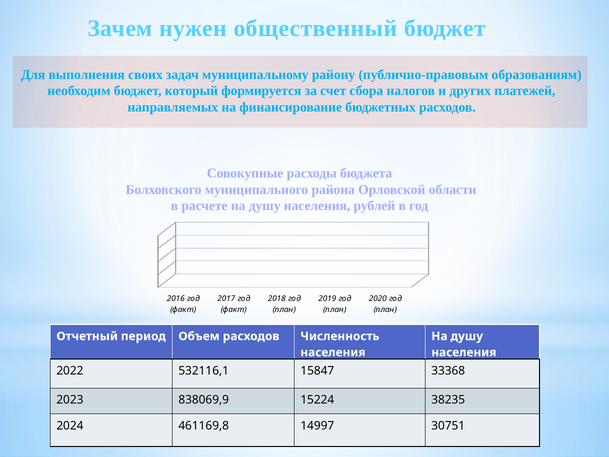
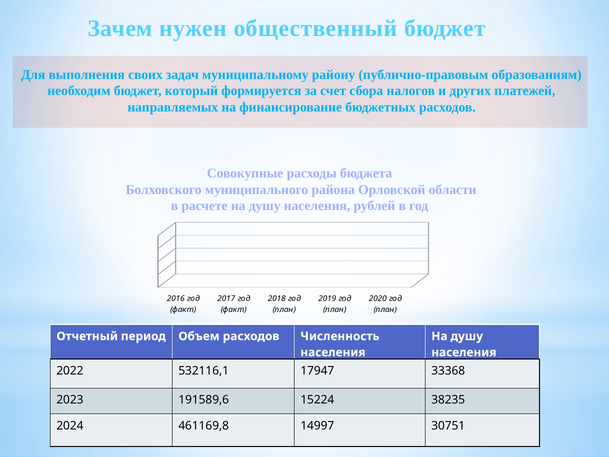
15847: 15847 -> 17947
838069,9: 838069,9 -> 191589,6
